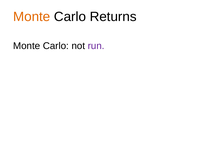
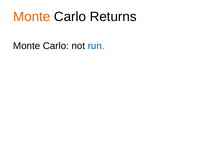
run colour: purple -> blue
